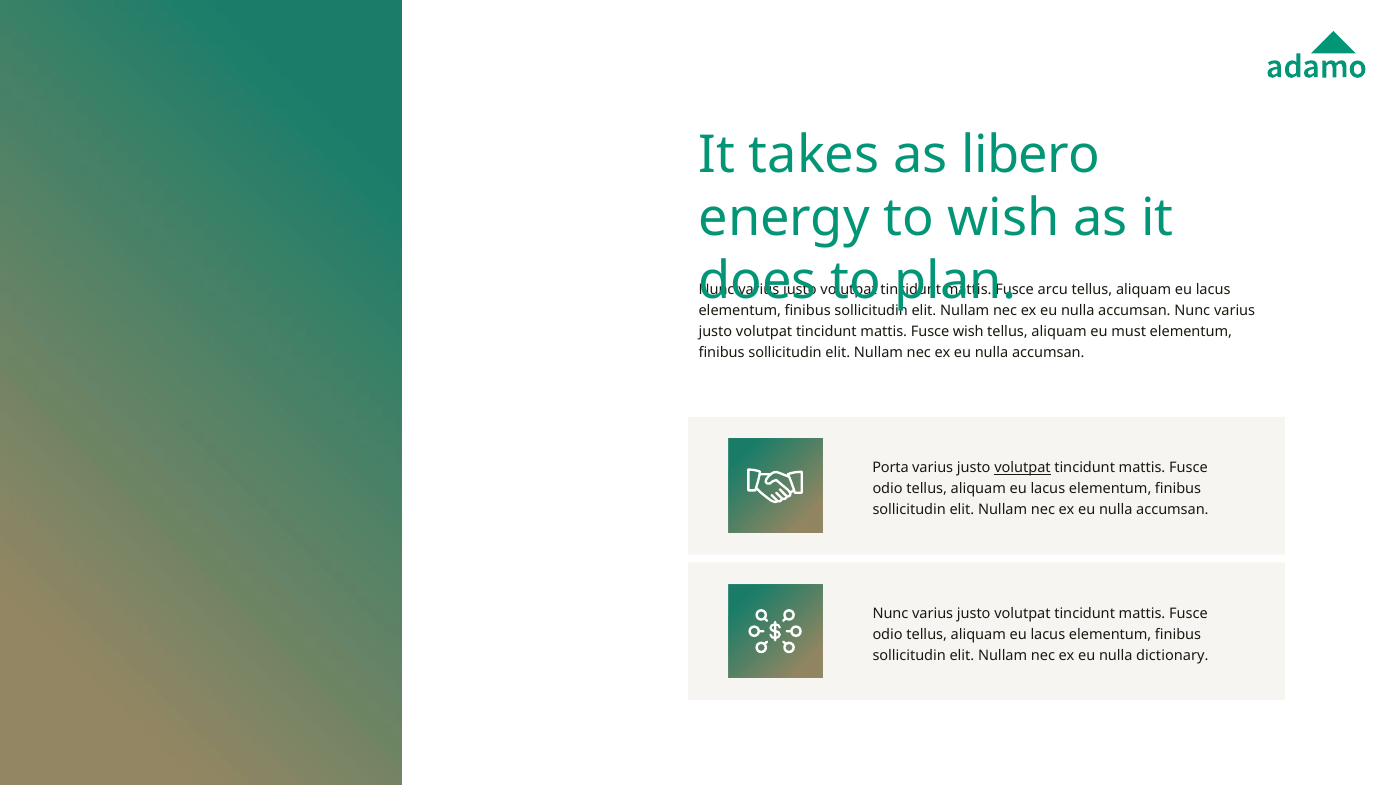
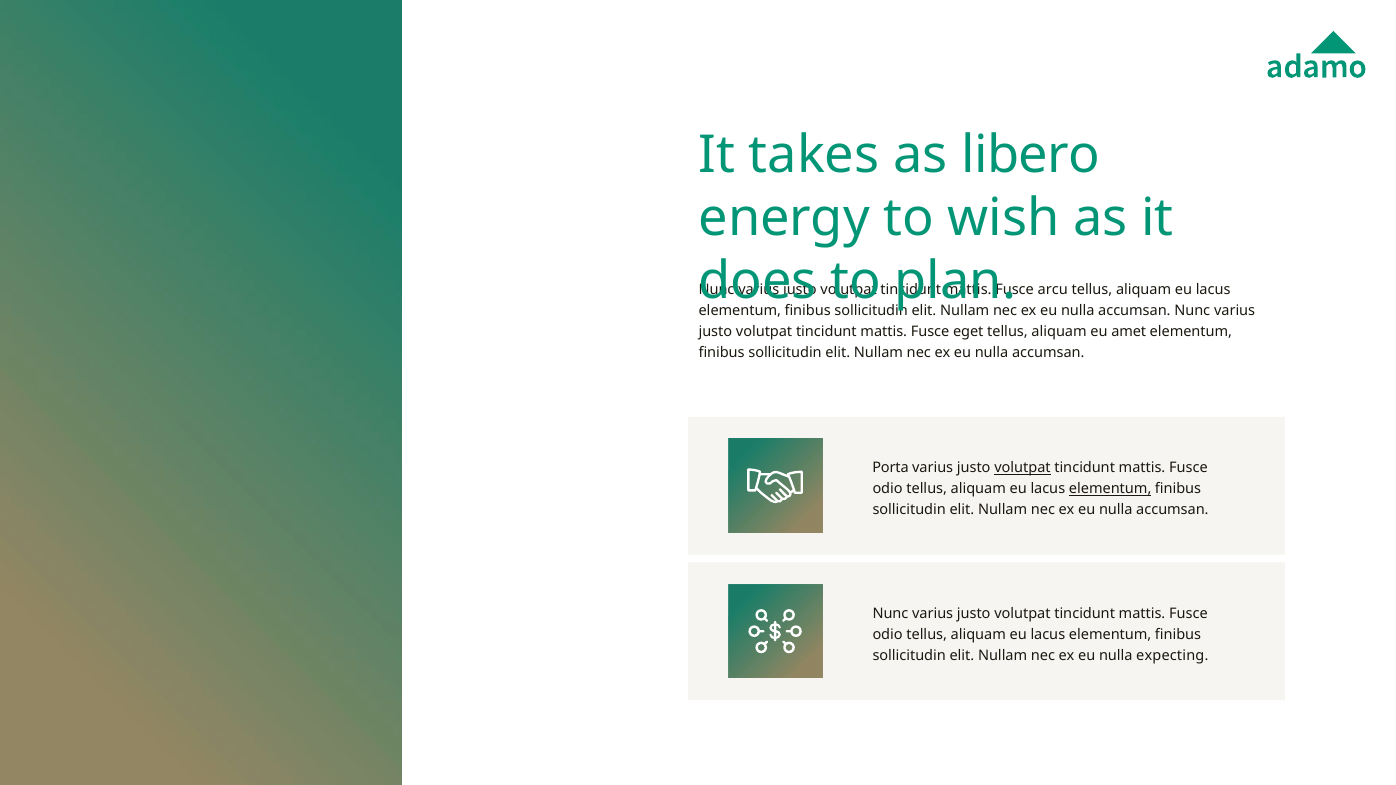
Fusce wish: wish -> eget
must: must -> amet
elementum at (1110, 489) underline: none -> present
dictionary: dictionary -> expecting
